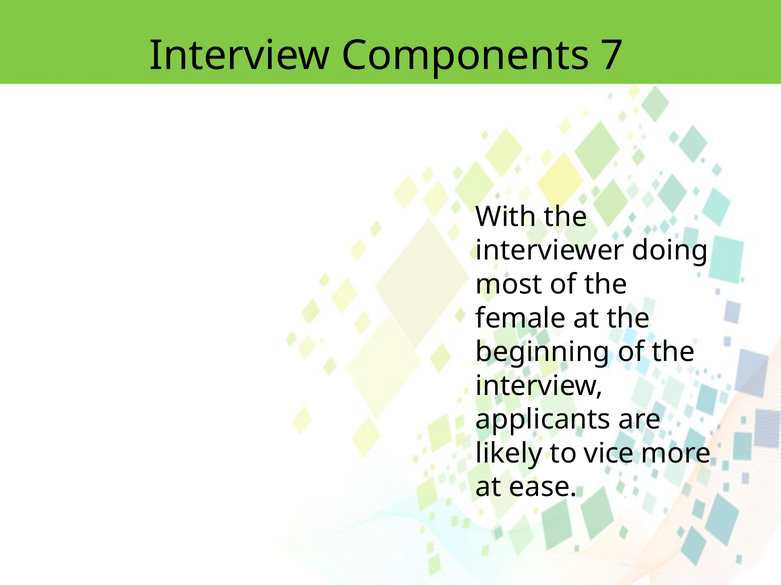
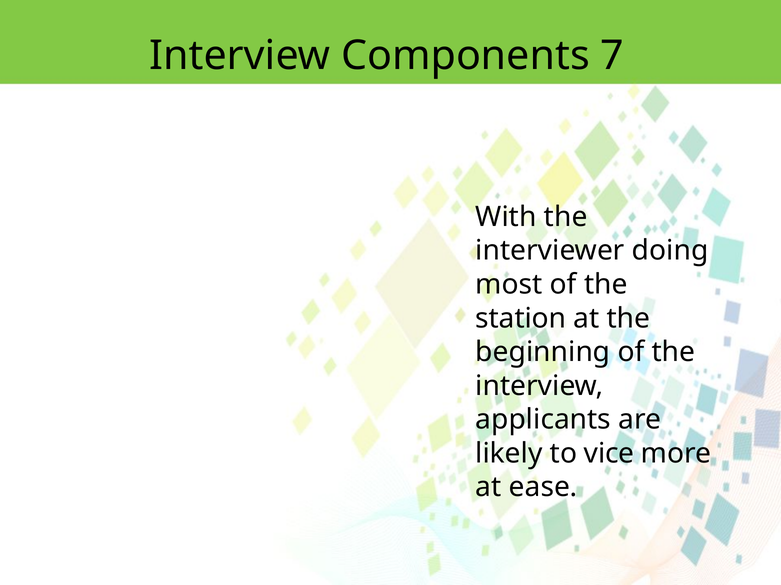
female: female -> station
